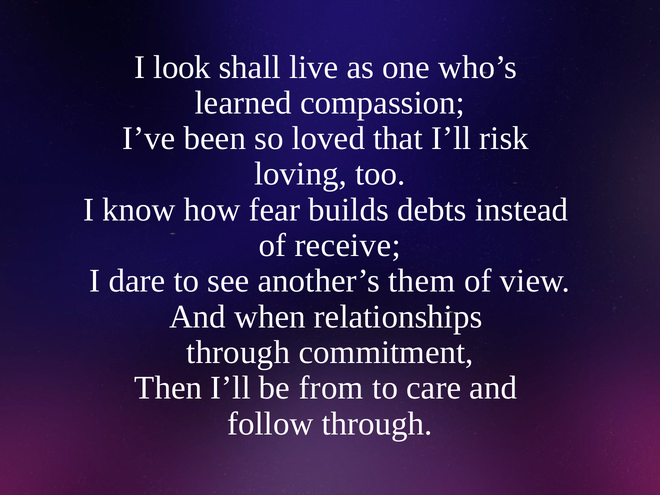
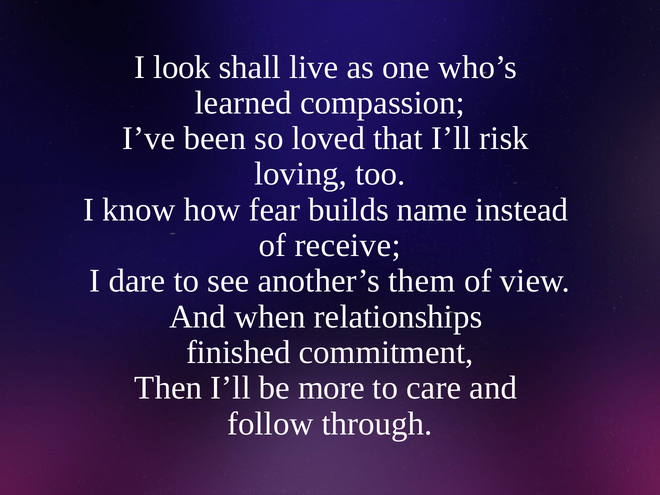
debts: debts -> name
through at (238, 352): through -> finished
from: from -> more
